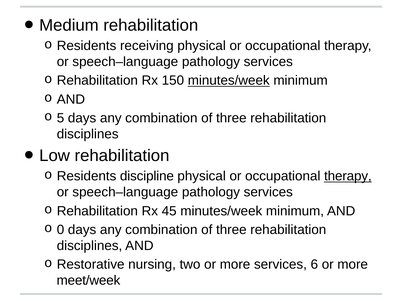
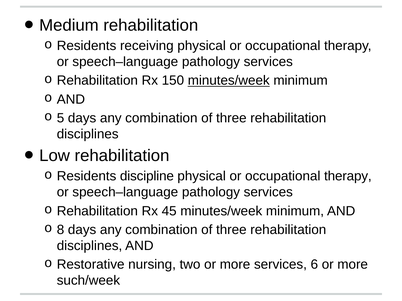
therapy at (348, 176) underline: present -> none
0: 0 -> 8
meet/week: meet/week -> such/week
